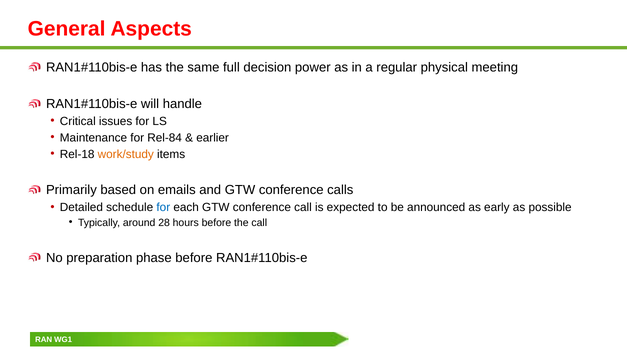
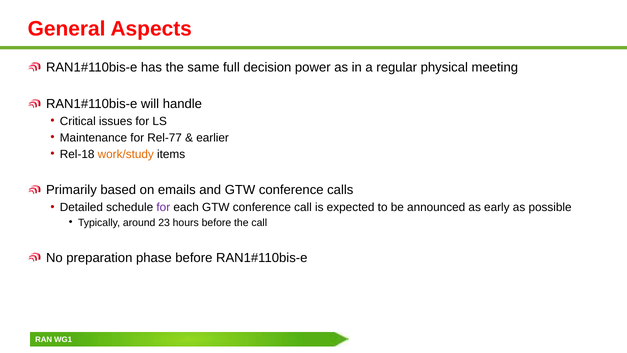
Rel-84: Rel-84 -> Rel-77
for at (163, 207) colour: blue -> purple
28: 28 -> 23
